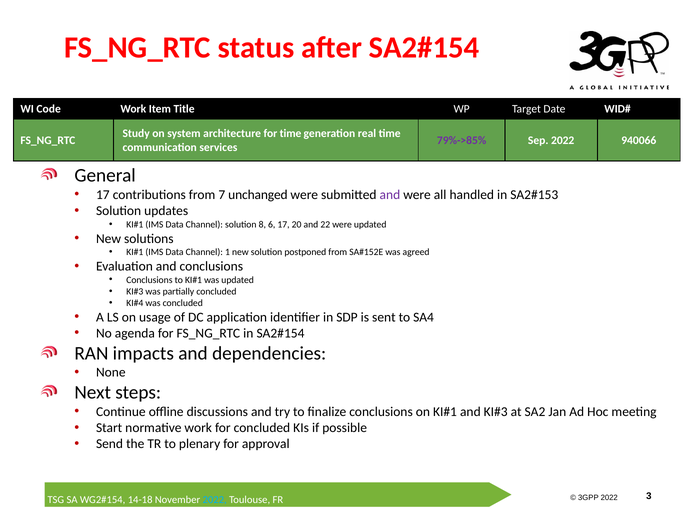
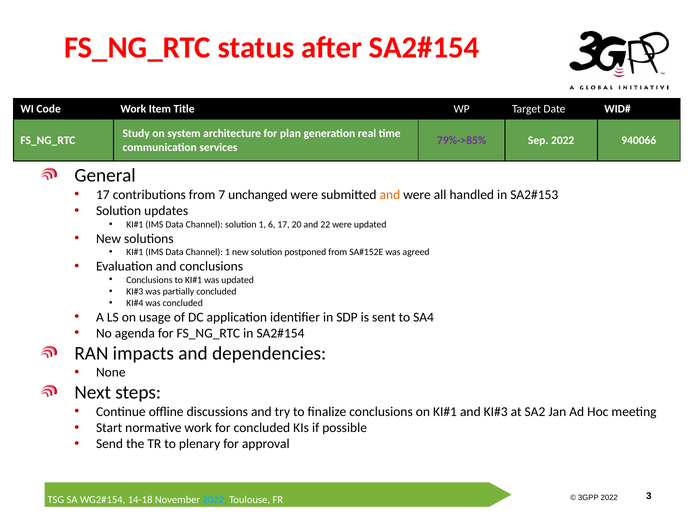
for time: time -> plan
and at (390, 195) colour: purple -> orange
solution 8: 8 -> 1
